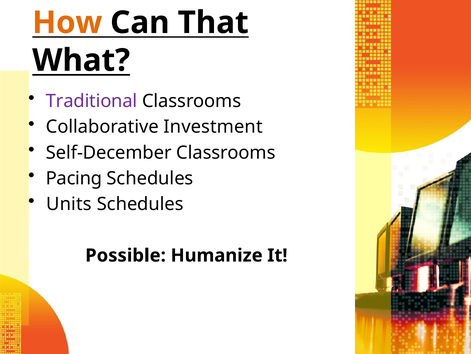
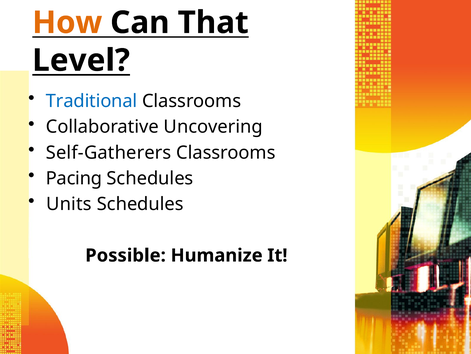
What: What -> Level
Traditional colour: purple -> blue
Investment: Investment -> Uncovering
Self-December: Self-December -> Self-Gatherers
